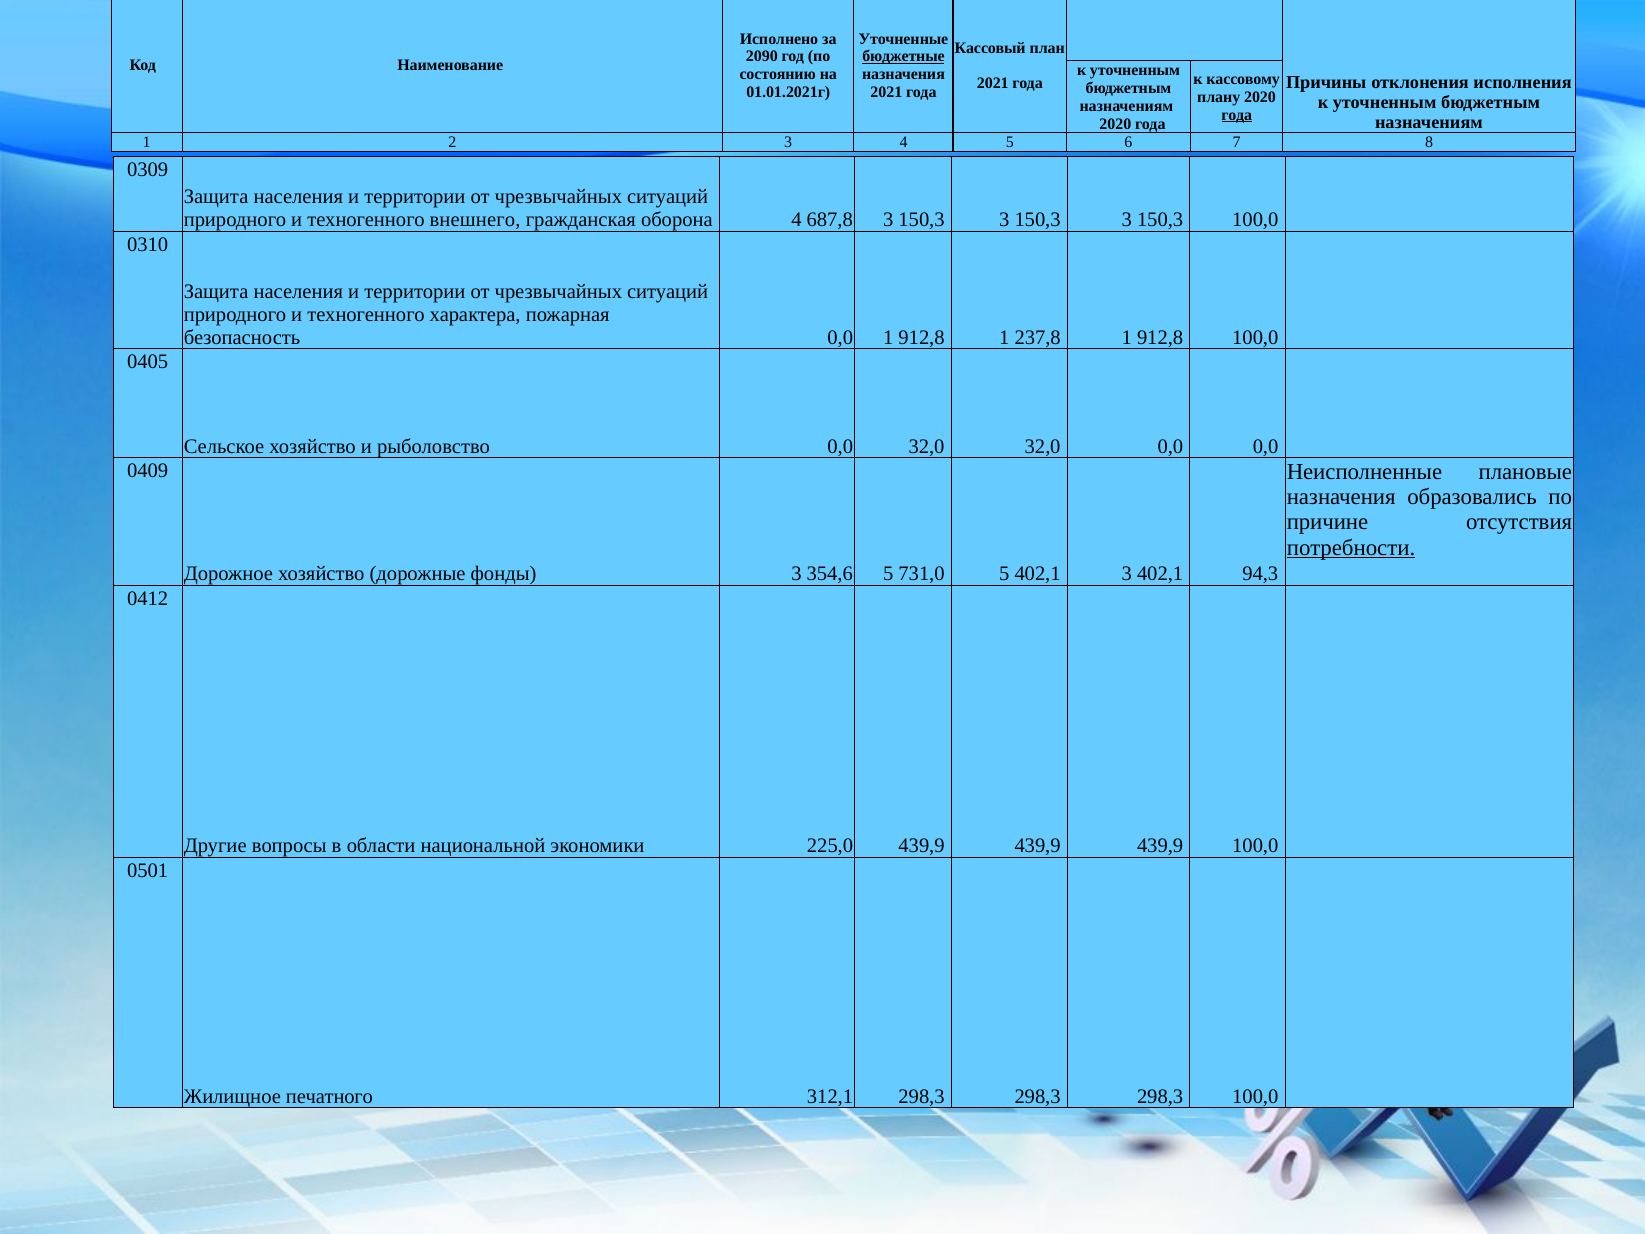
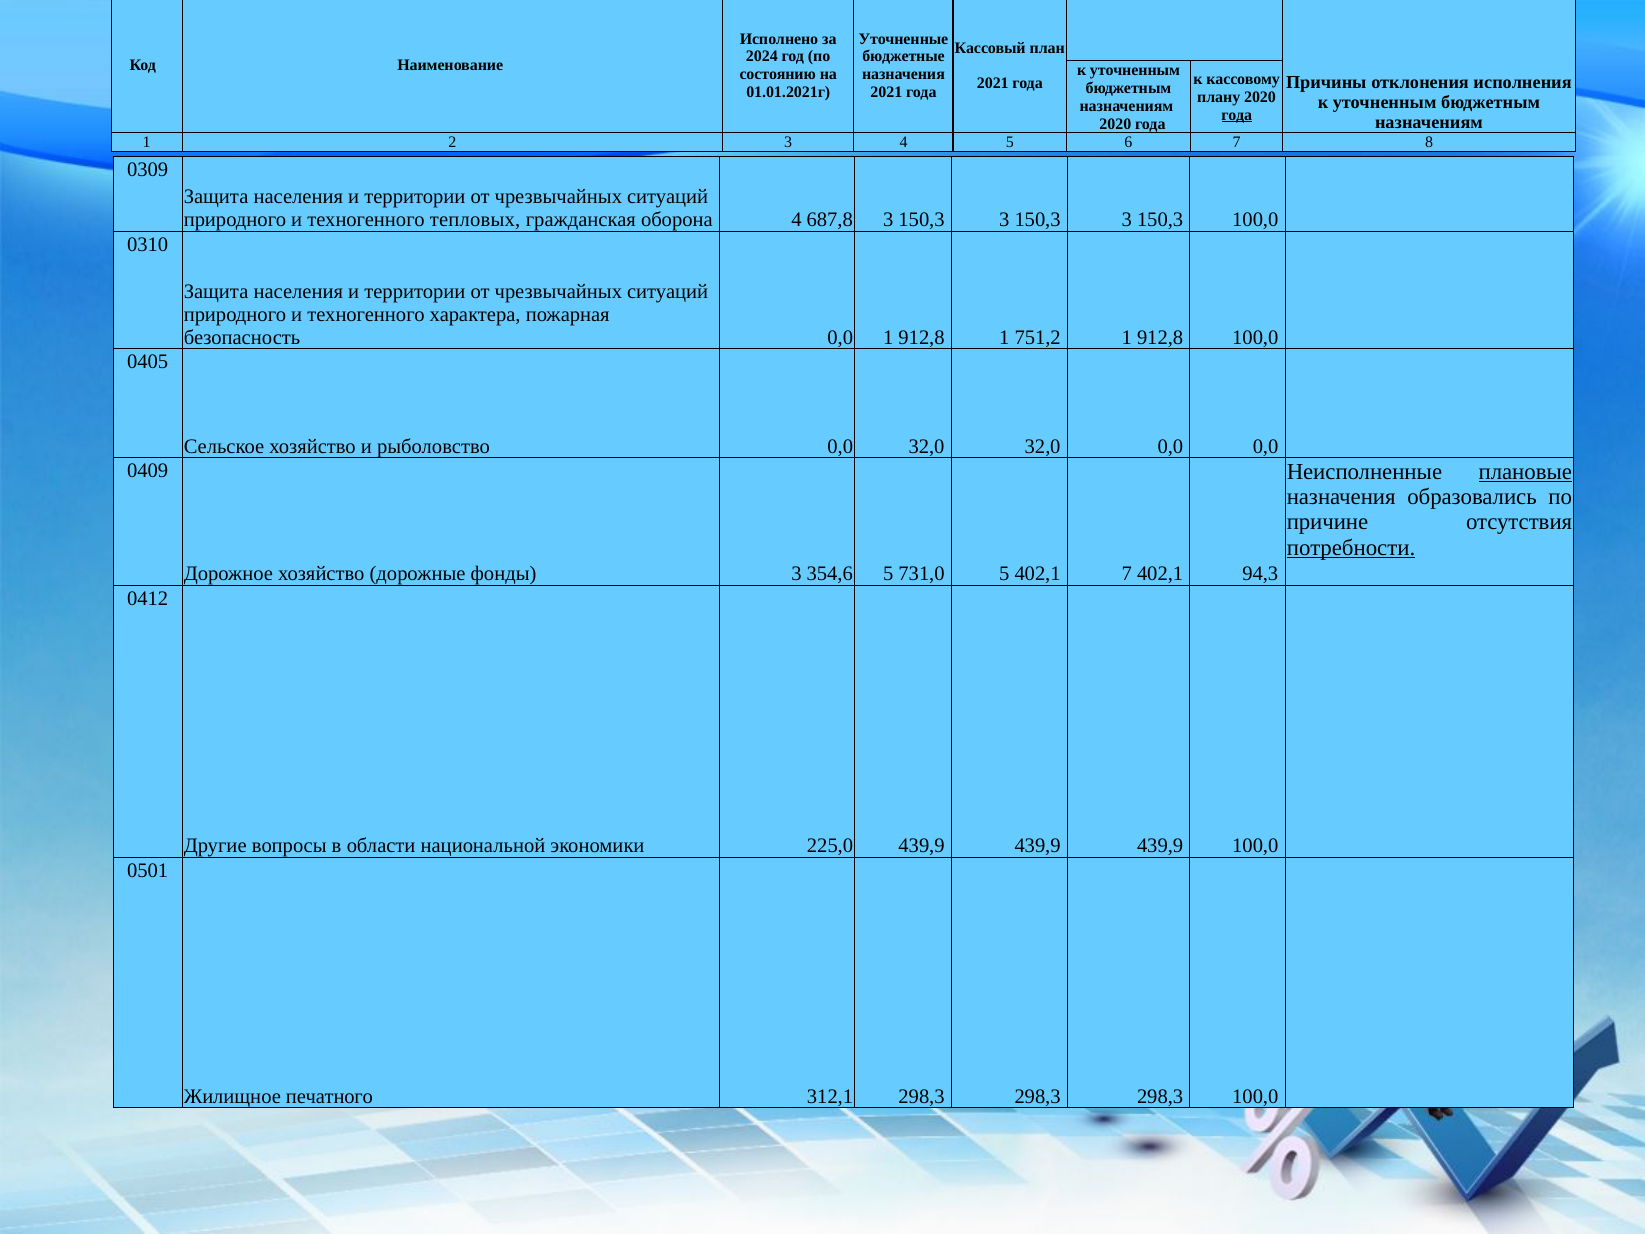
2090: 2090 -> 2024
бюджетные underline: present -> none
внешнего: внешнего -> тепловых
237,8: 237,8 -> 751,2
плановые underline: none -> present
402,1 3: 3 -> 7
